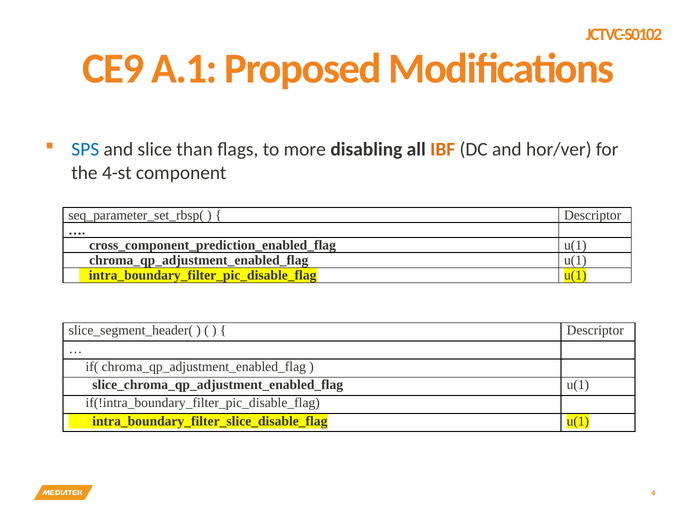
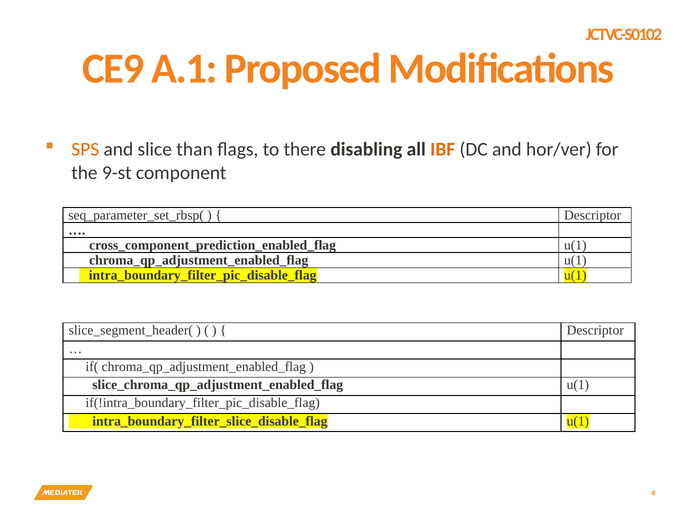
SPS colour: blue -> orange
more: more -> there
4-st: 4-st -> 9-st
